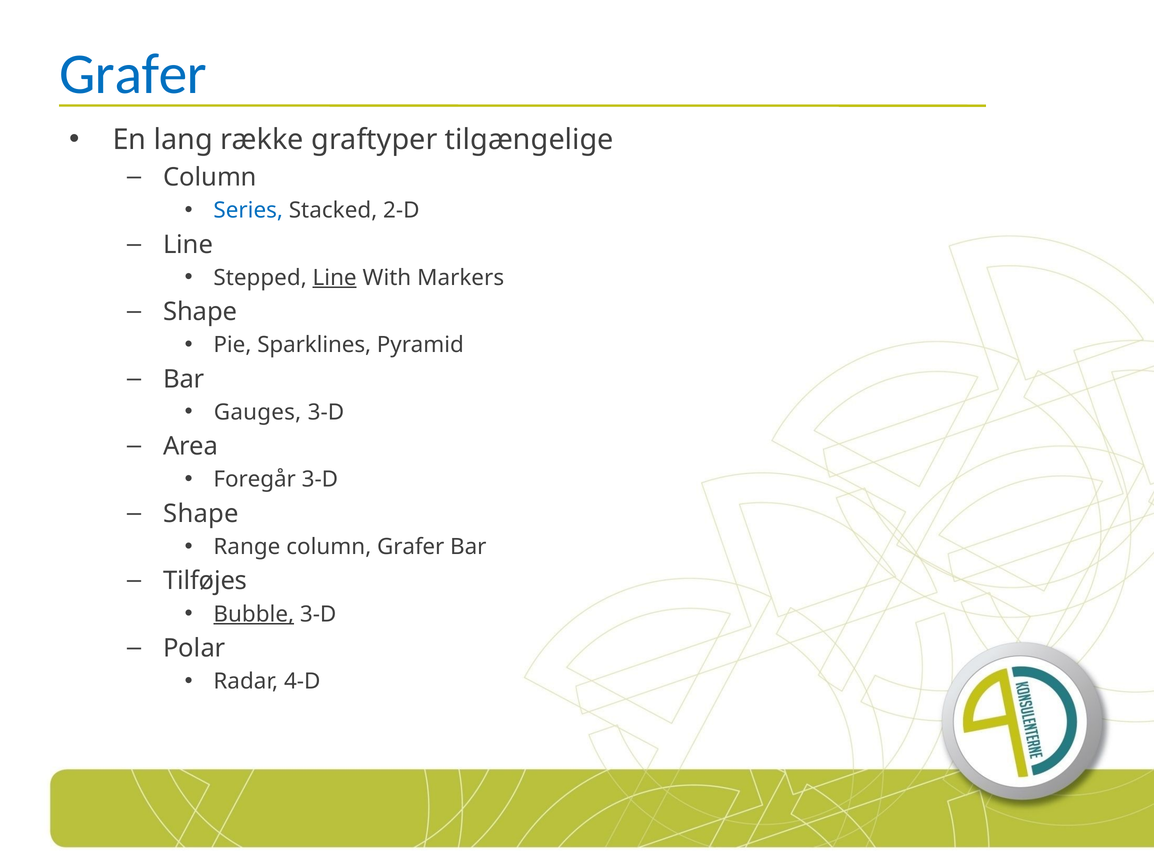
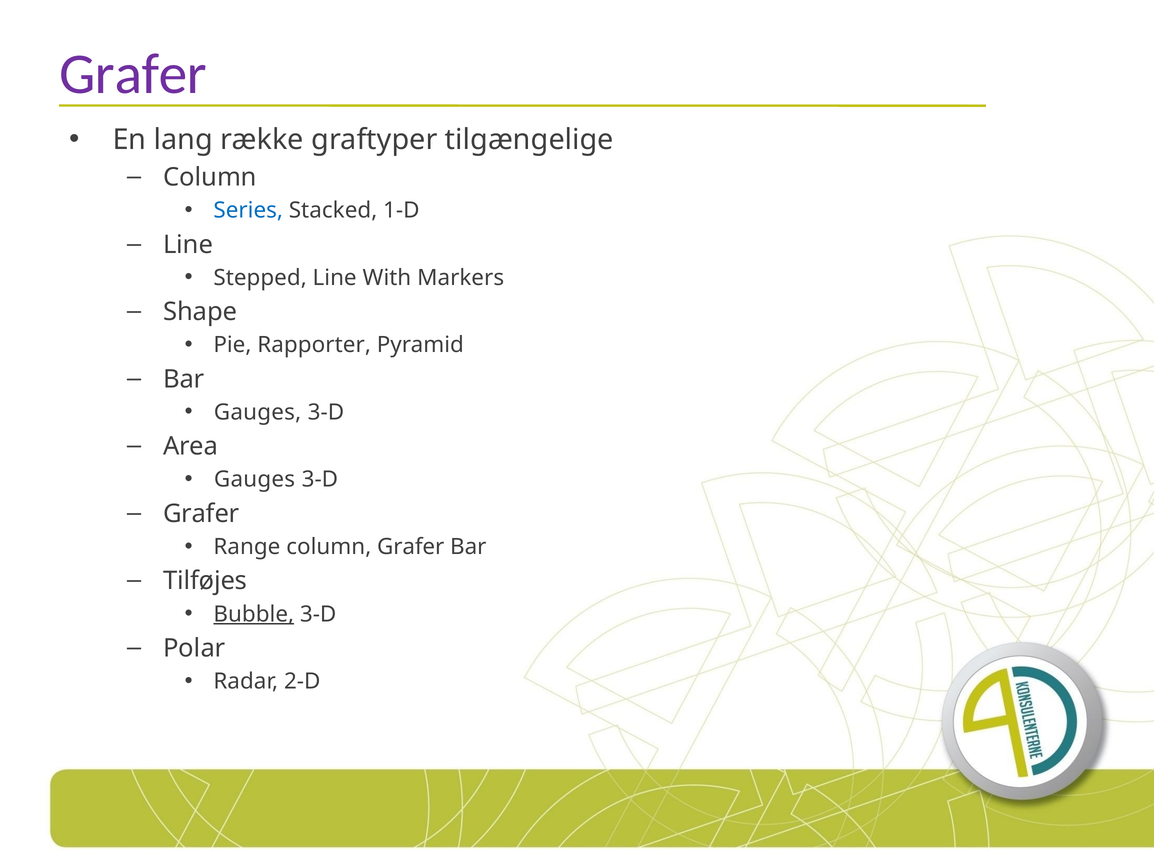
Grafer at (133, 74) colour: blue -> purple
2-D: 2-D -> 1-D
Line at (335, 278) underline: present -> none
Sparklines: Sparklines -> Rapporter
Foregår at (255, 480): Foregår -> Gauges
Shape at (201, 514): Shape -> Grafer
4-D: 4-D -> 2-D
